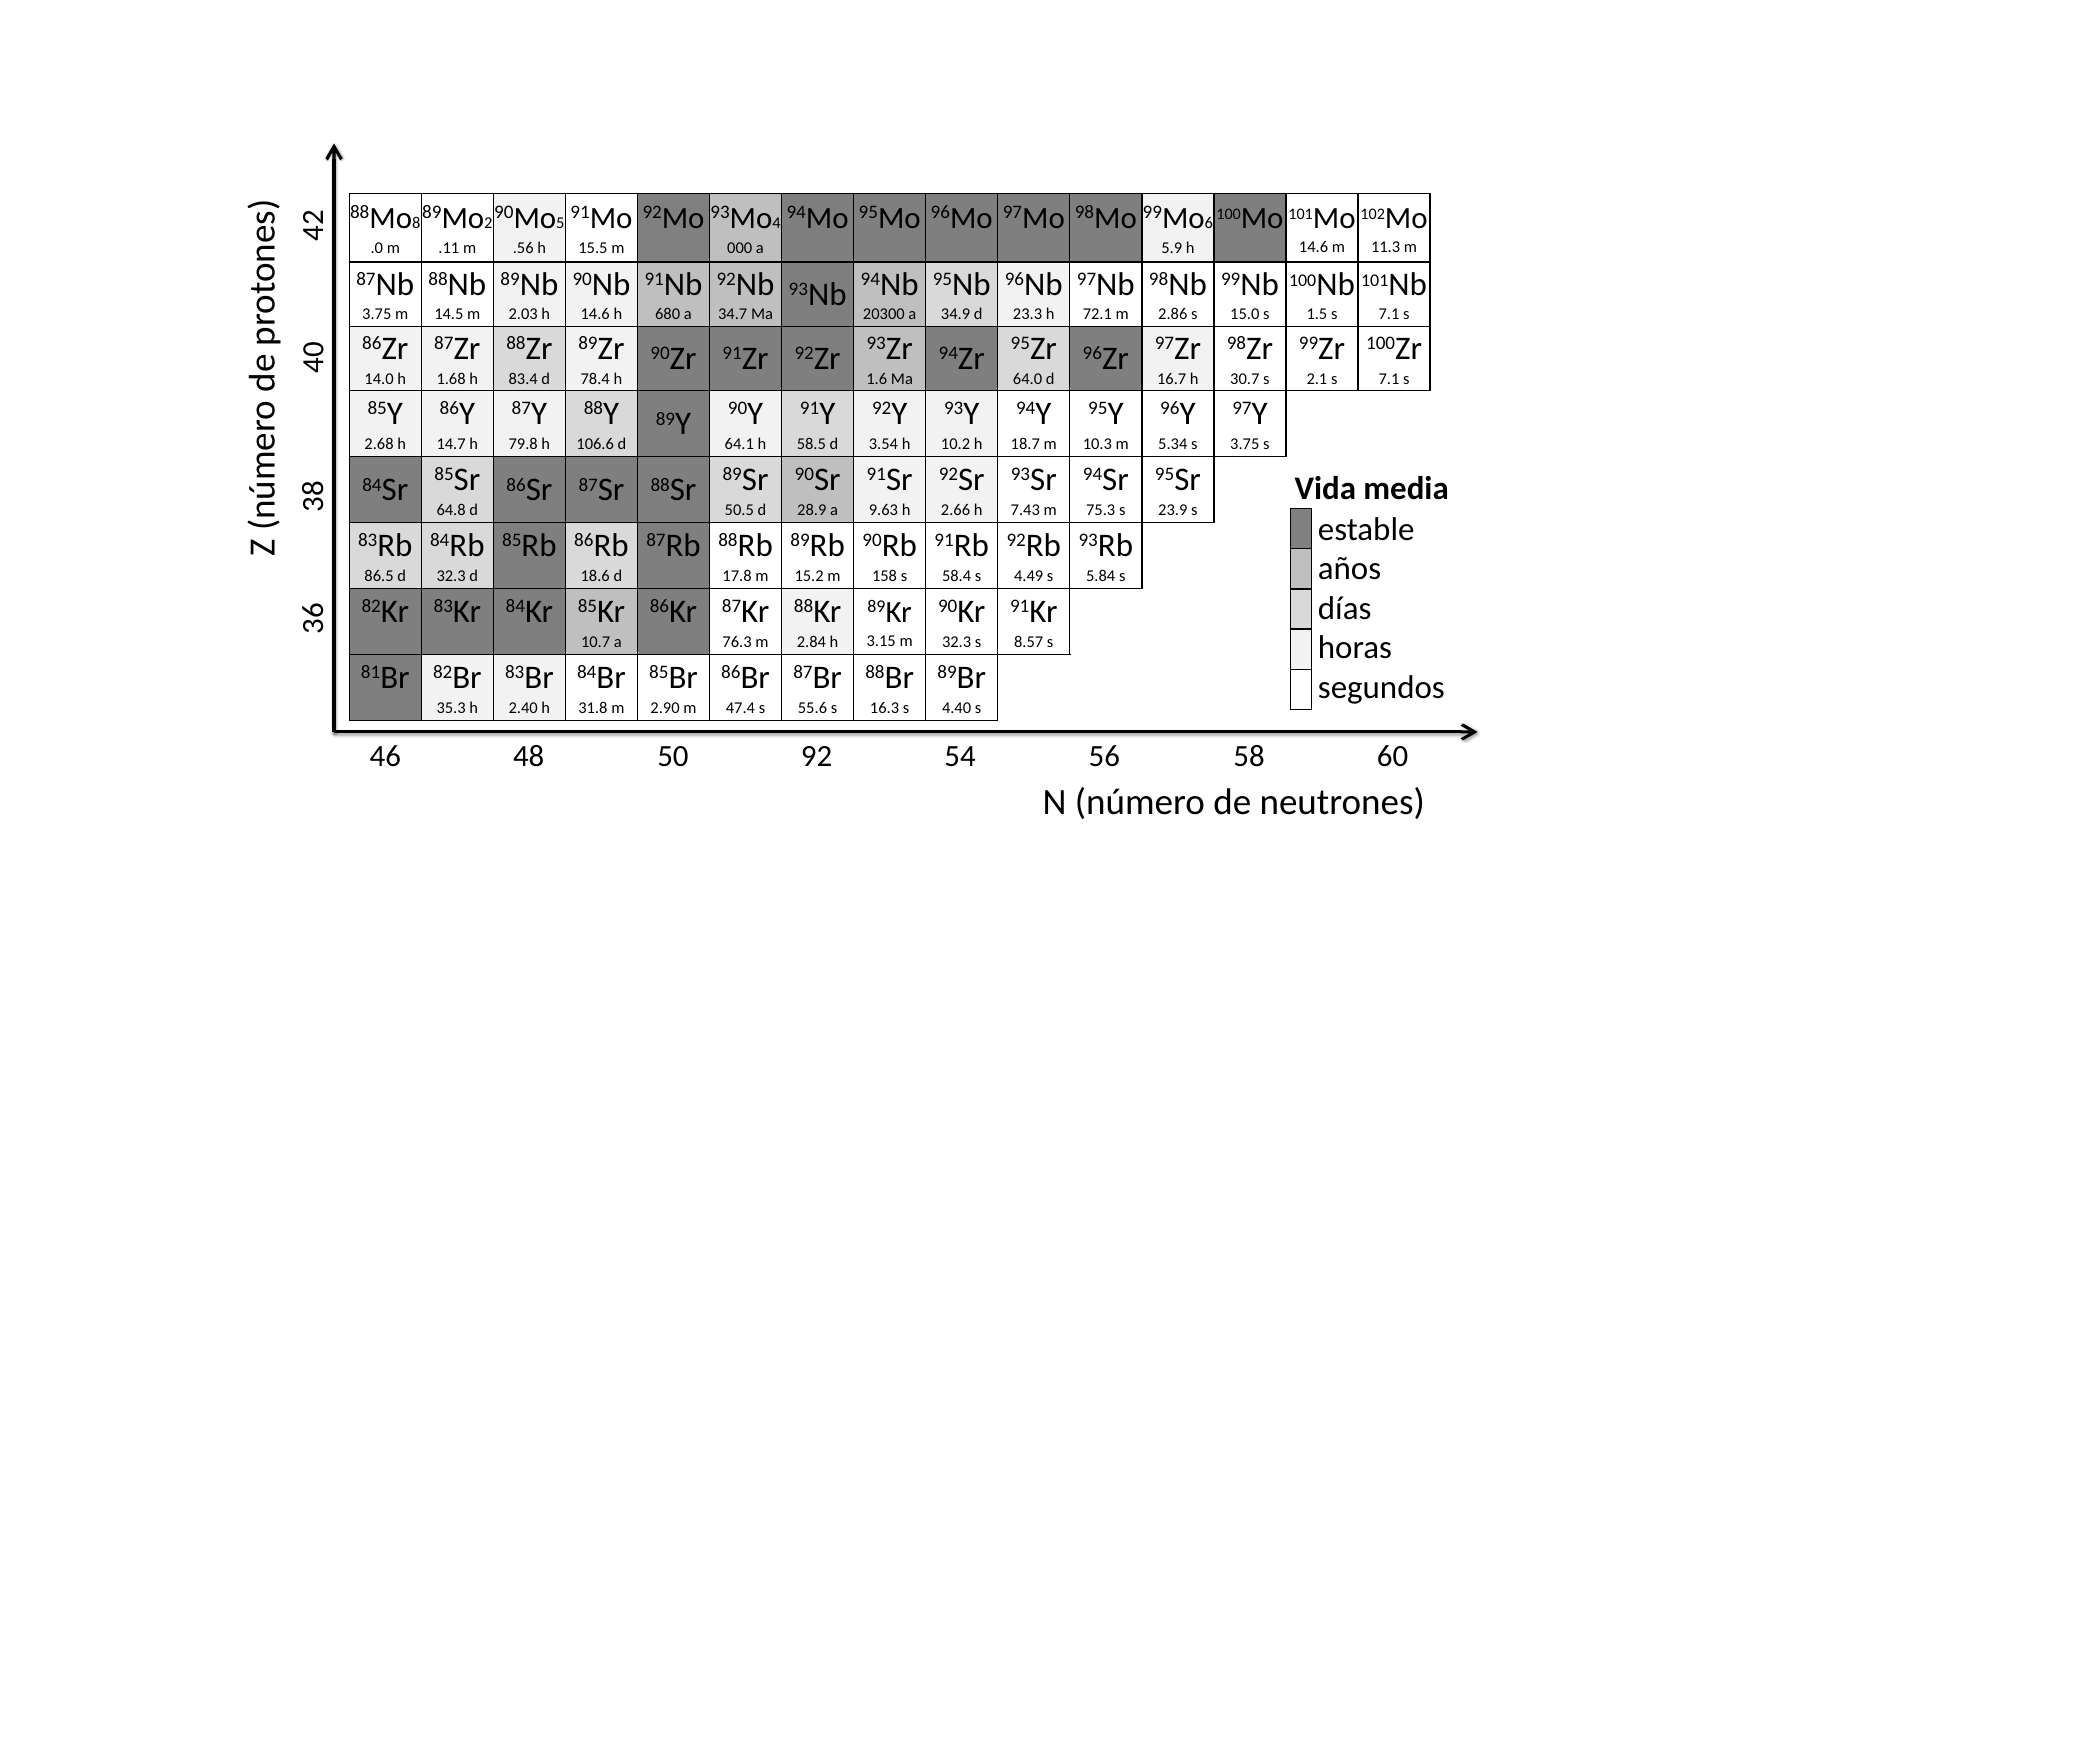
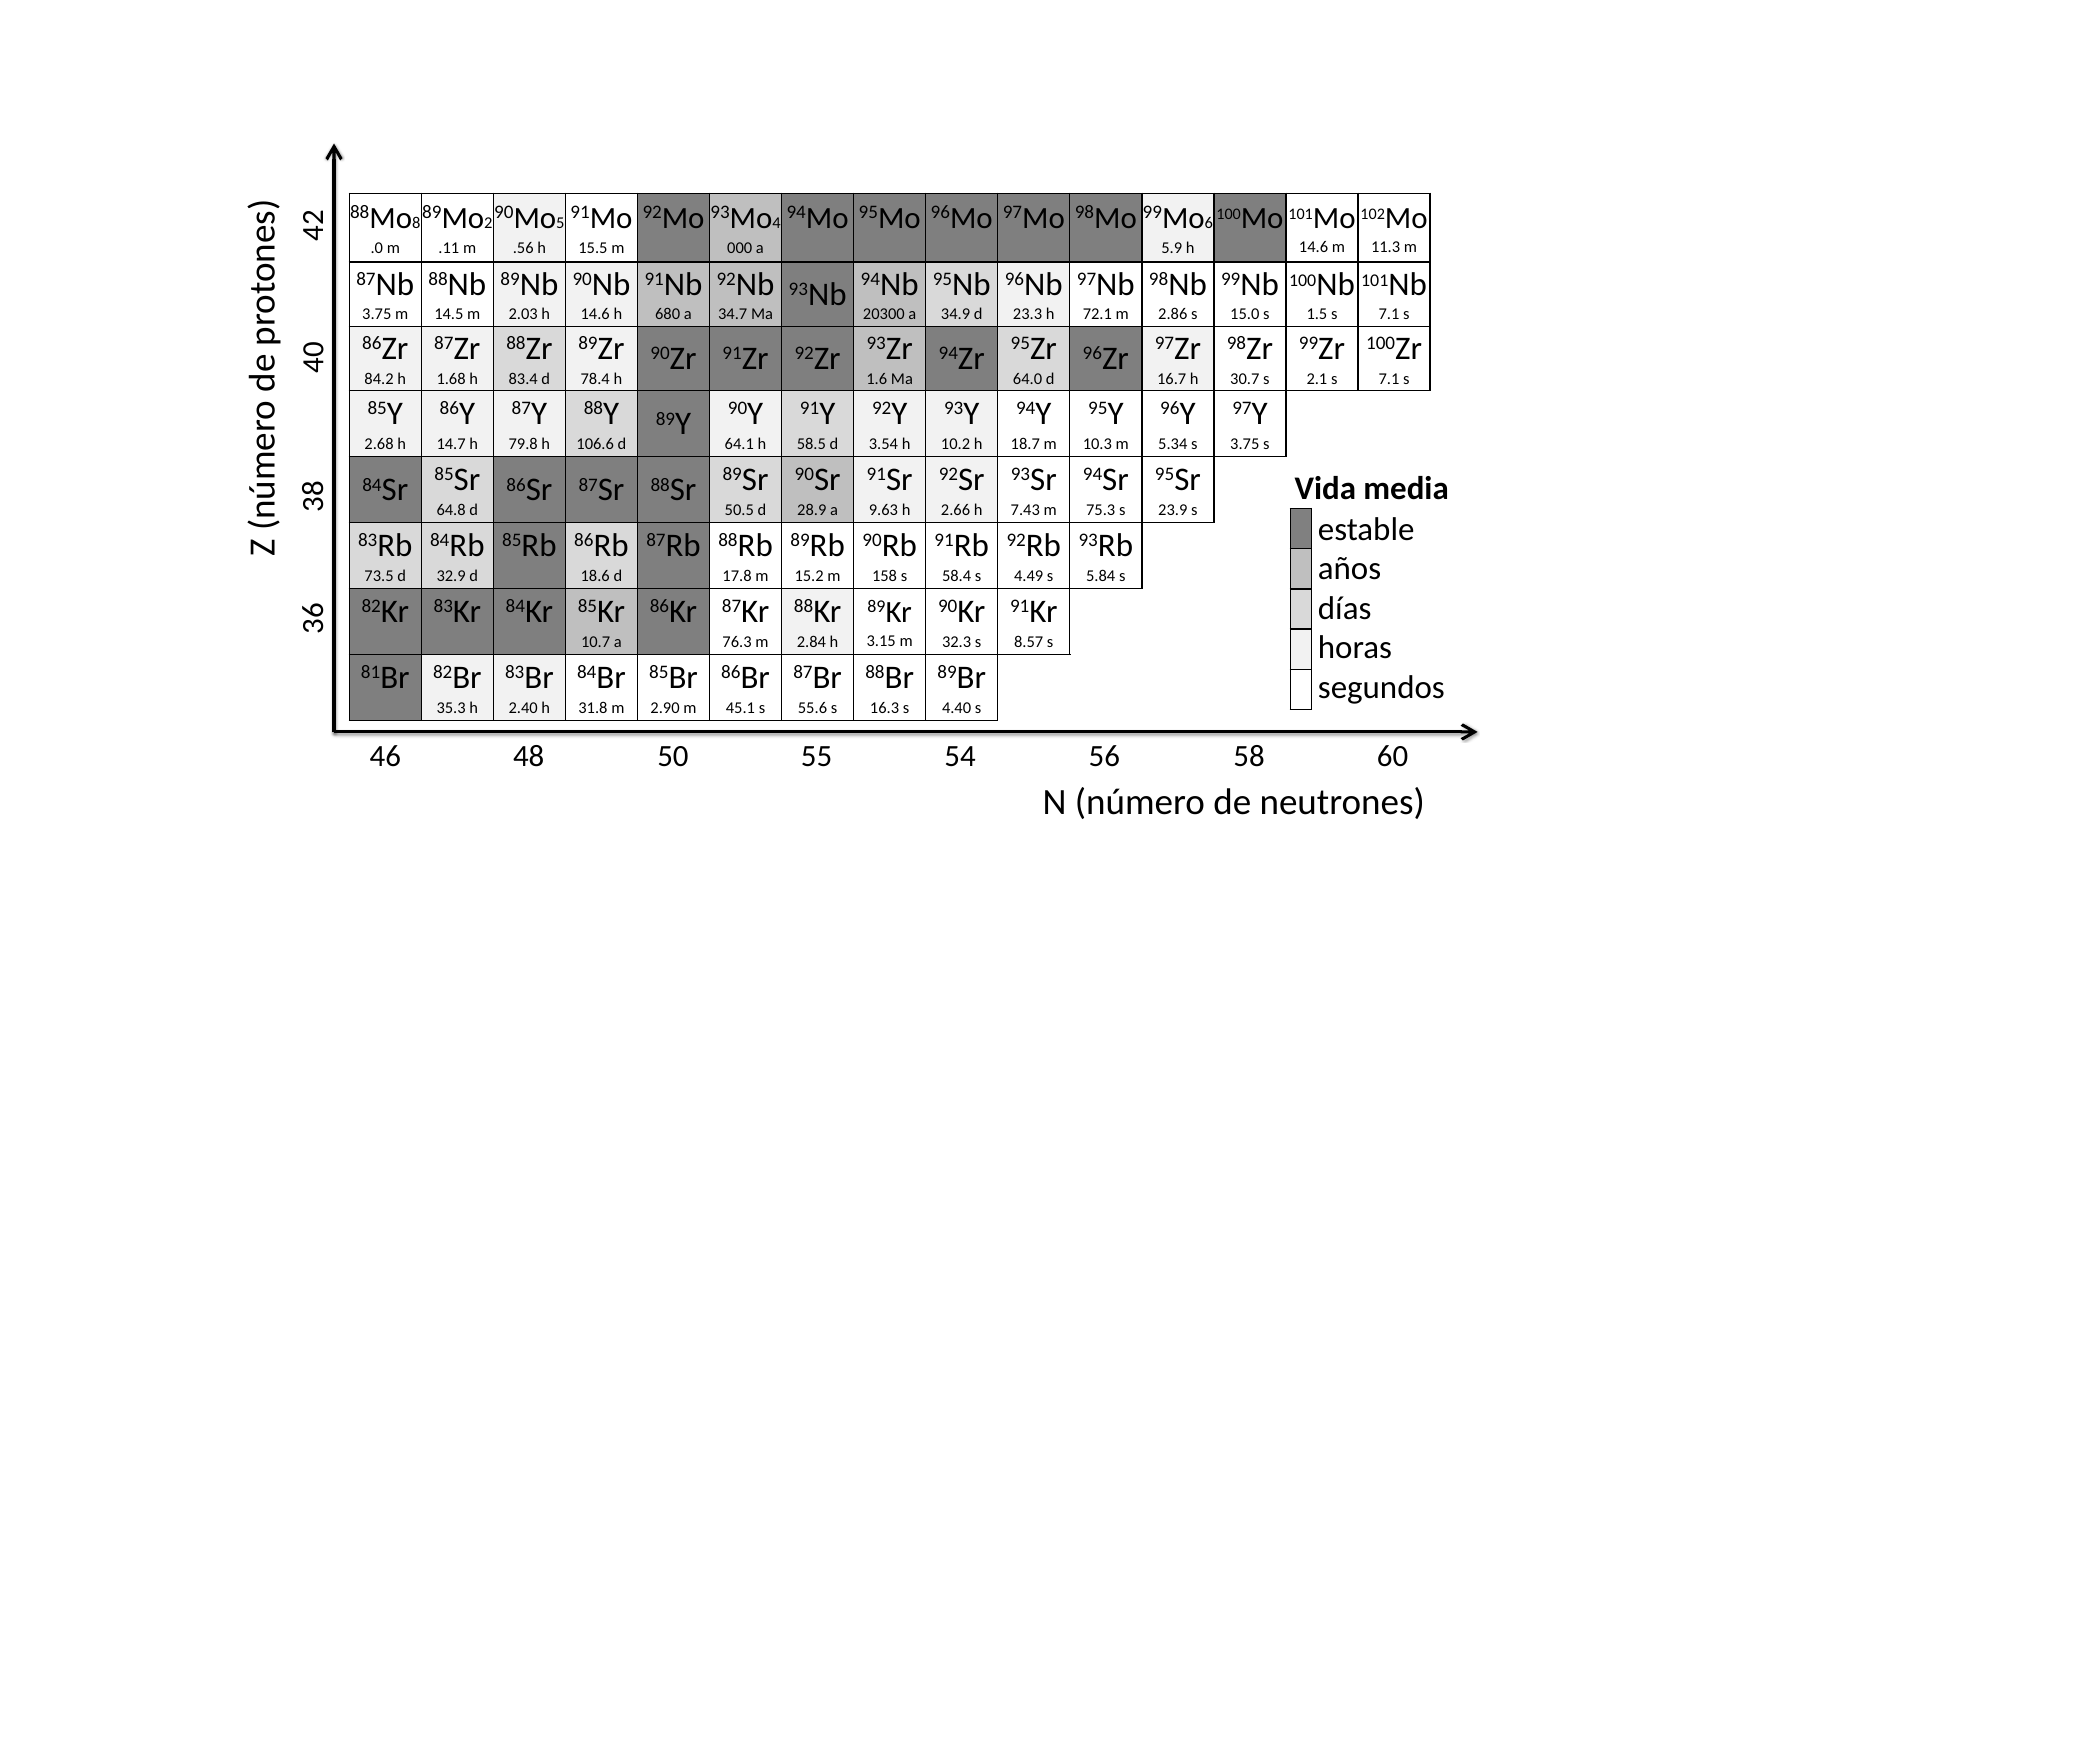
14.0: 14.0 -> 84.2
86.5: 86.5 -> 73.5
32.3 at (451, 576): 32.3 -> 32.9
47.4: 47.4 -> 45.1
50 92: 92 -> 55
